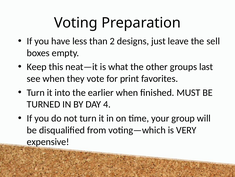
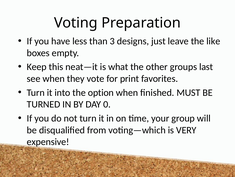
2: 2 -> 3
sell: sell -> like
earlier: earlier -> option
4: 4 -> 0
